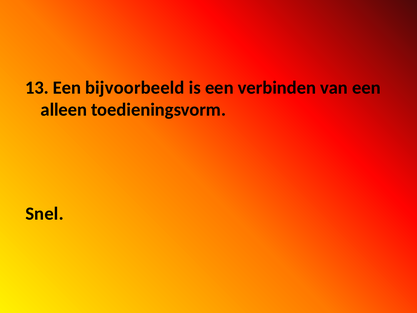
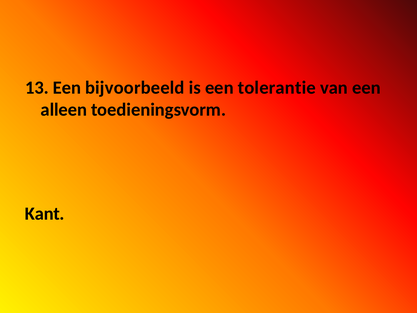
verbinden: verbinden -> tolerantie
Snel: Snel -> Kant
